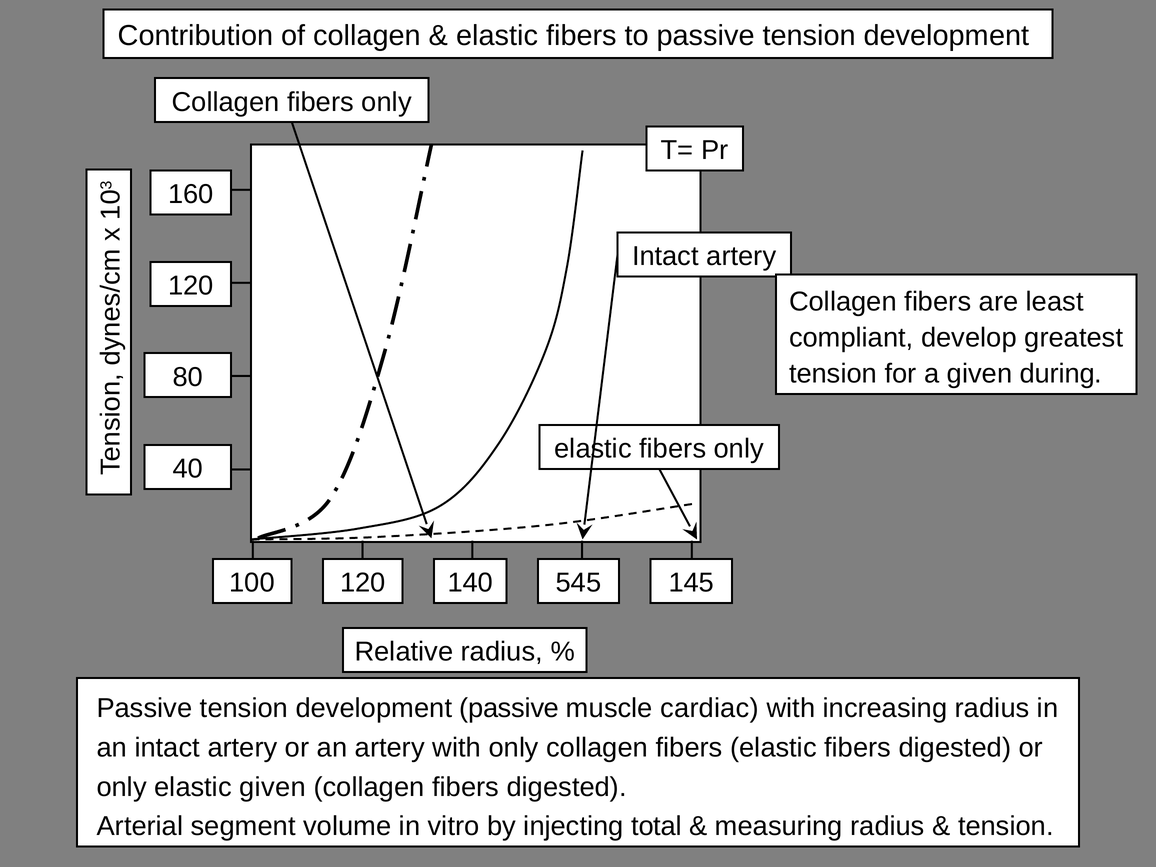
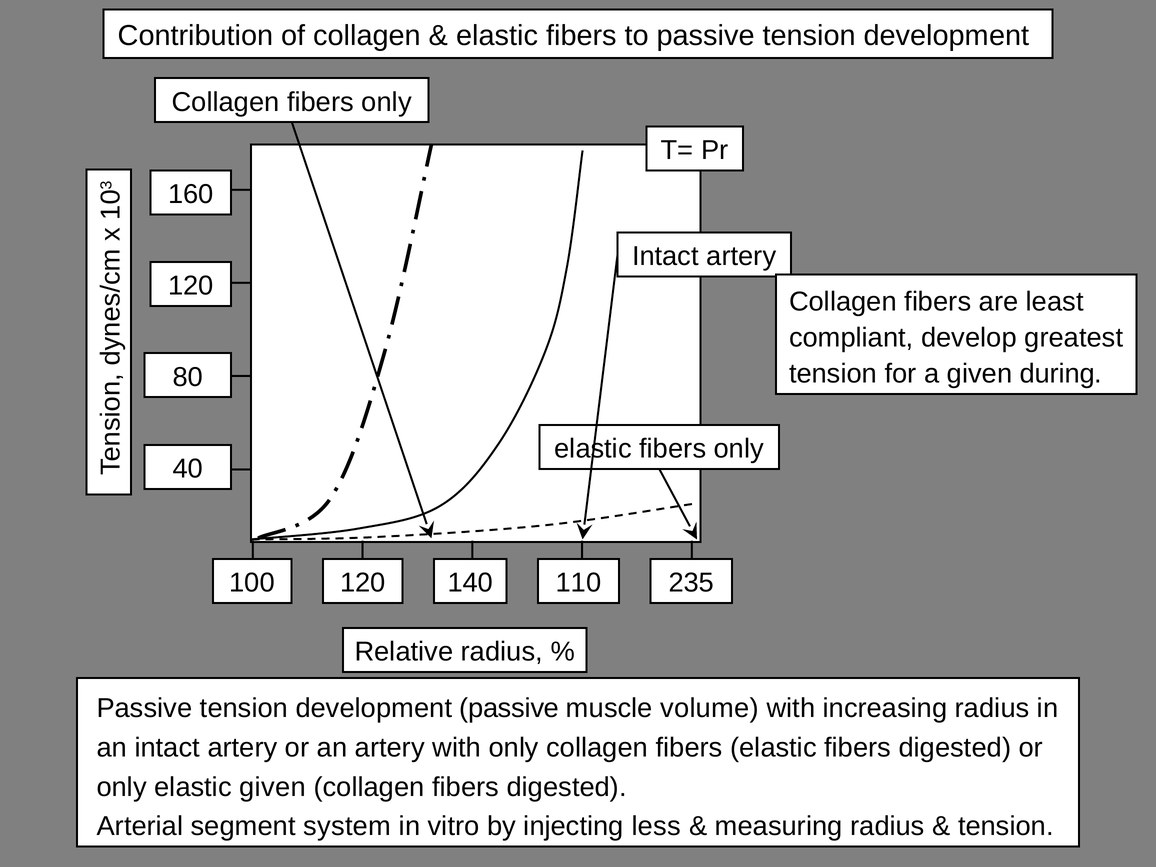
545: 545 -> 110
145: 145 -> 235
cardiac: cardiac -> volume
volume: volume -> system
total: total -> less
